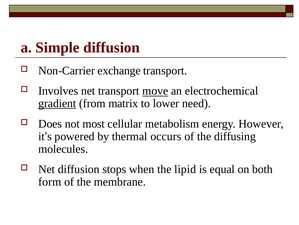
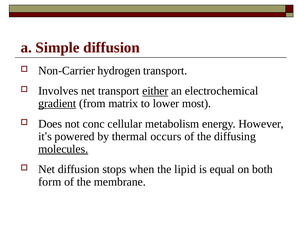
exchange: exchange -> hydrogen
move: move -> either
need: need -> most
most: most -> conc
molecules underline: none -> present
